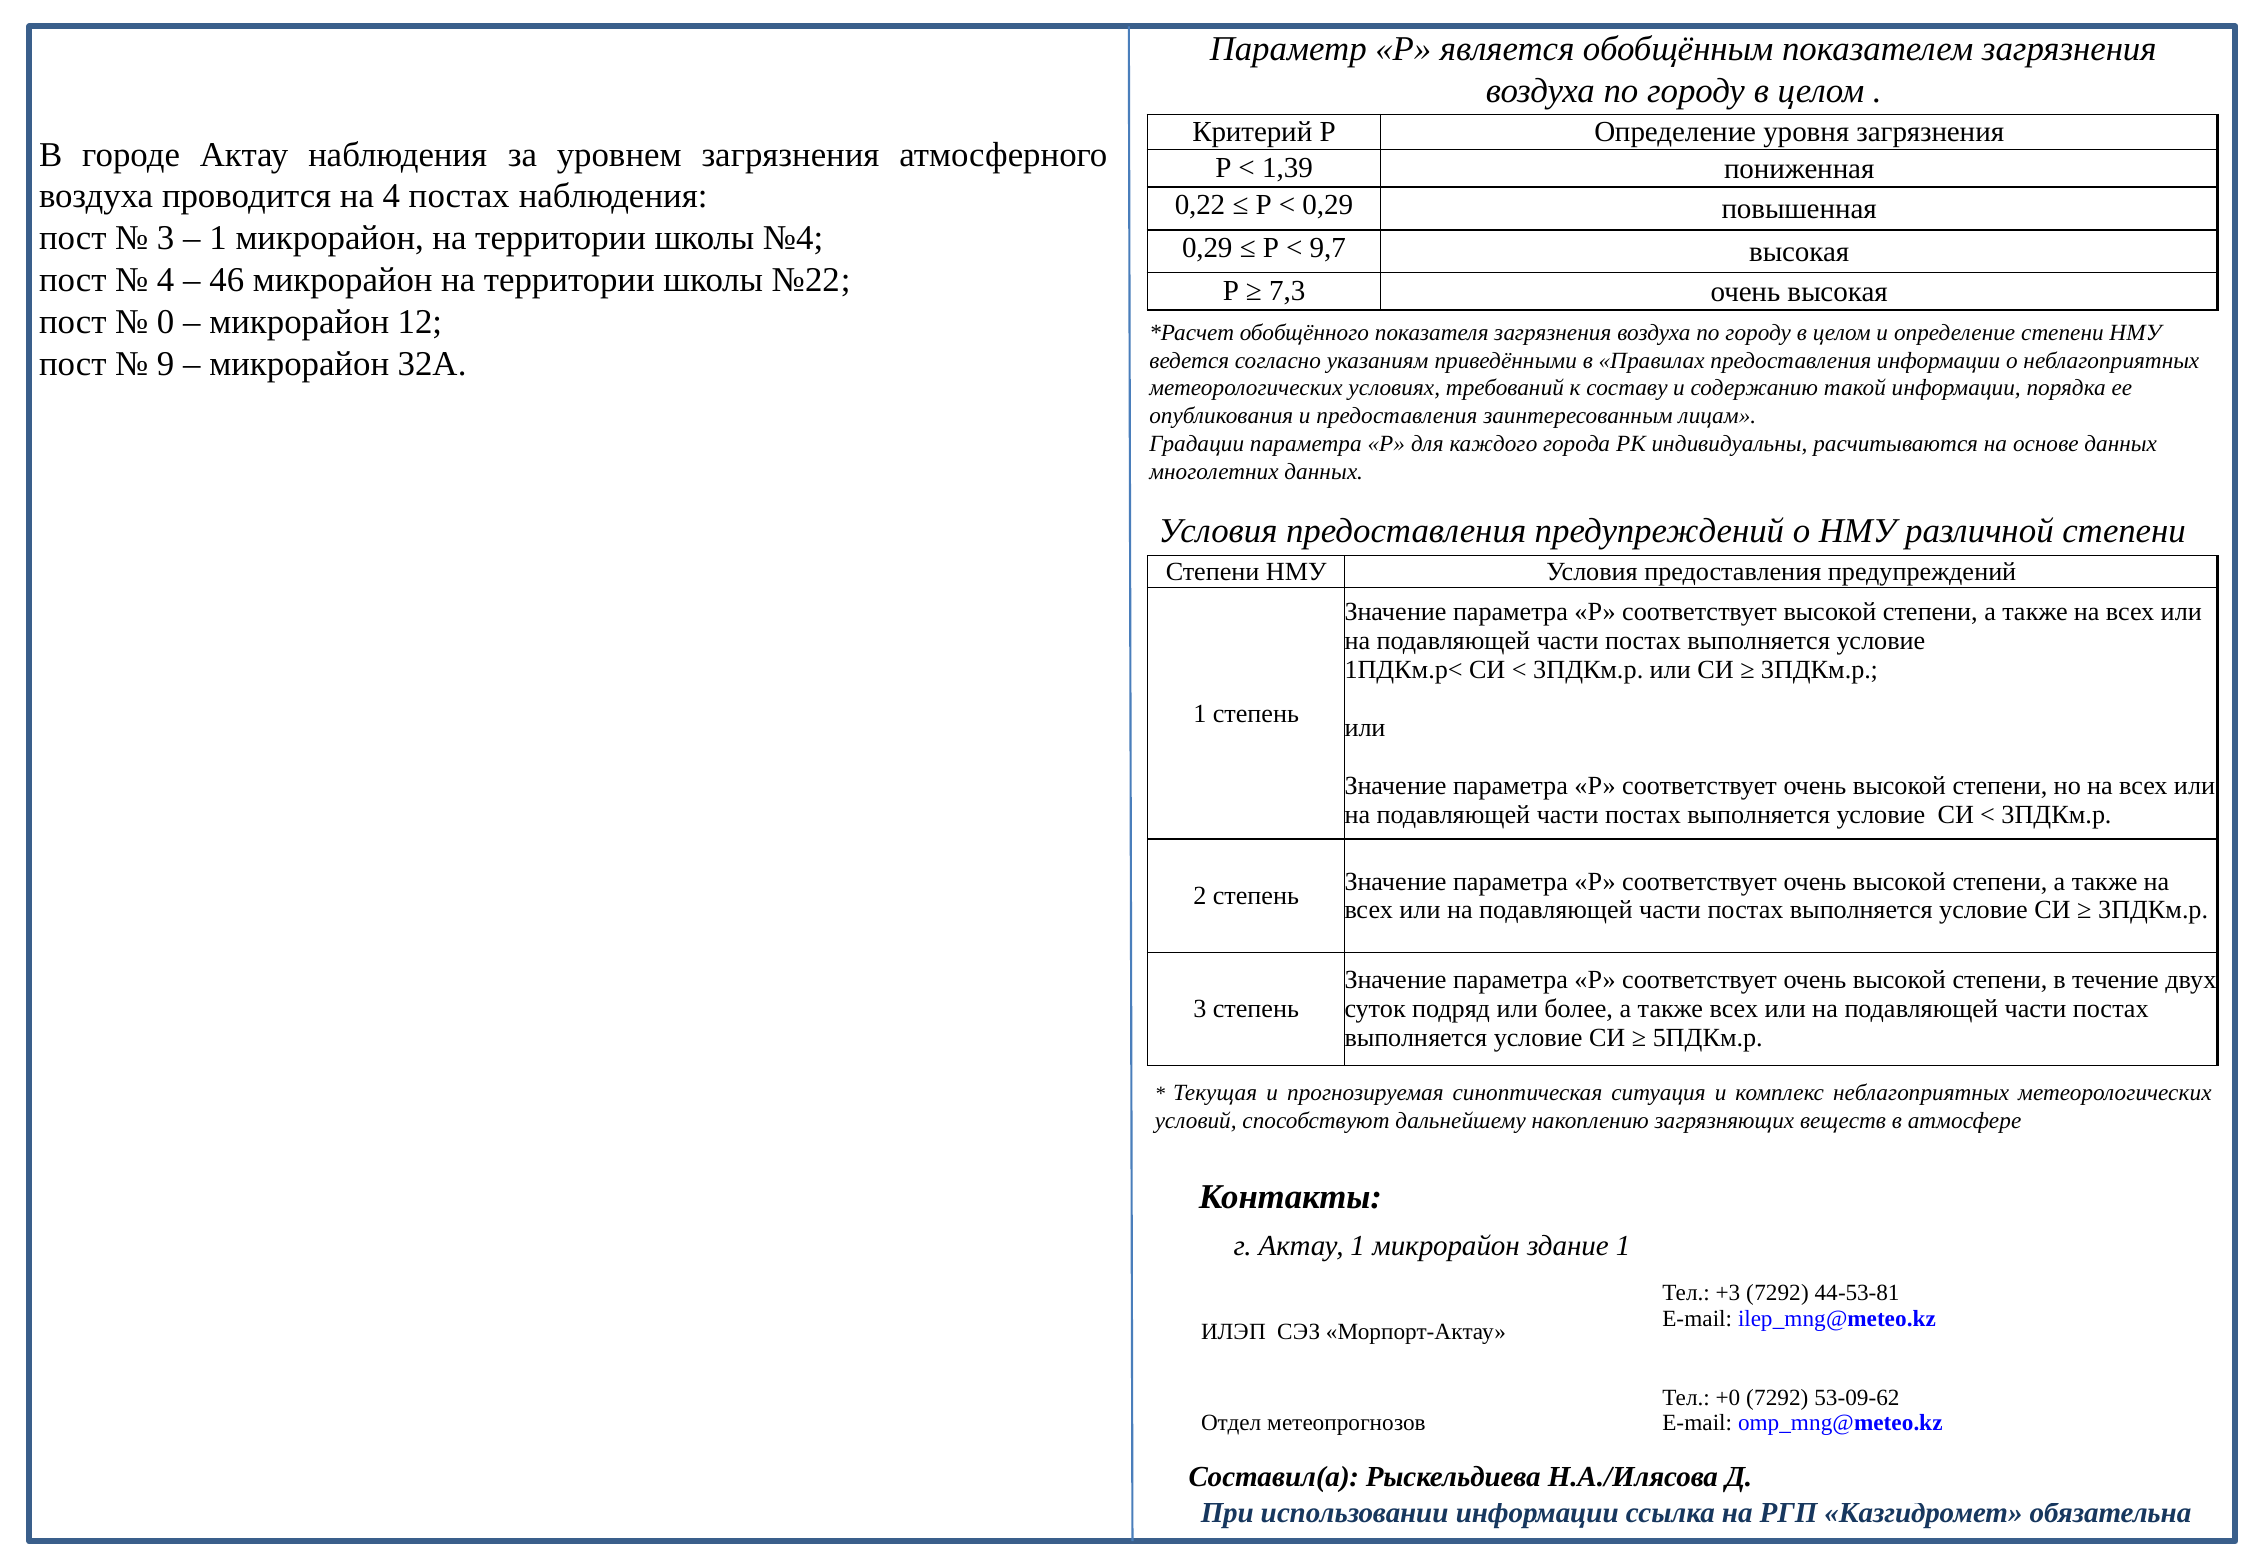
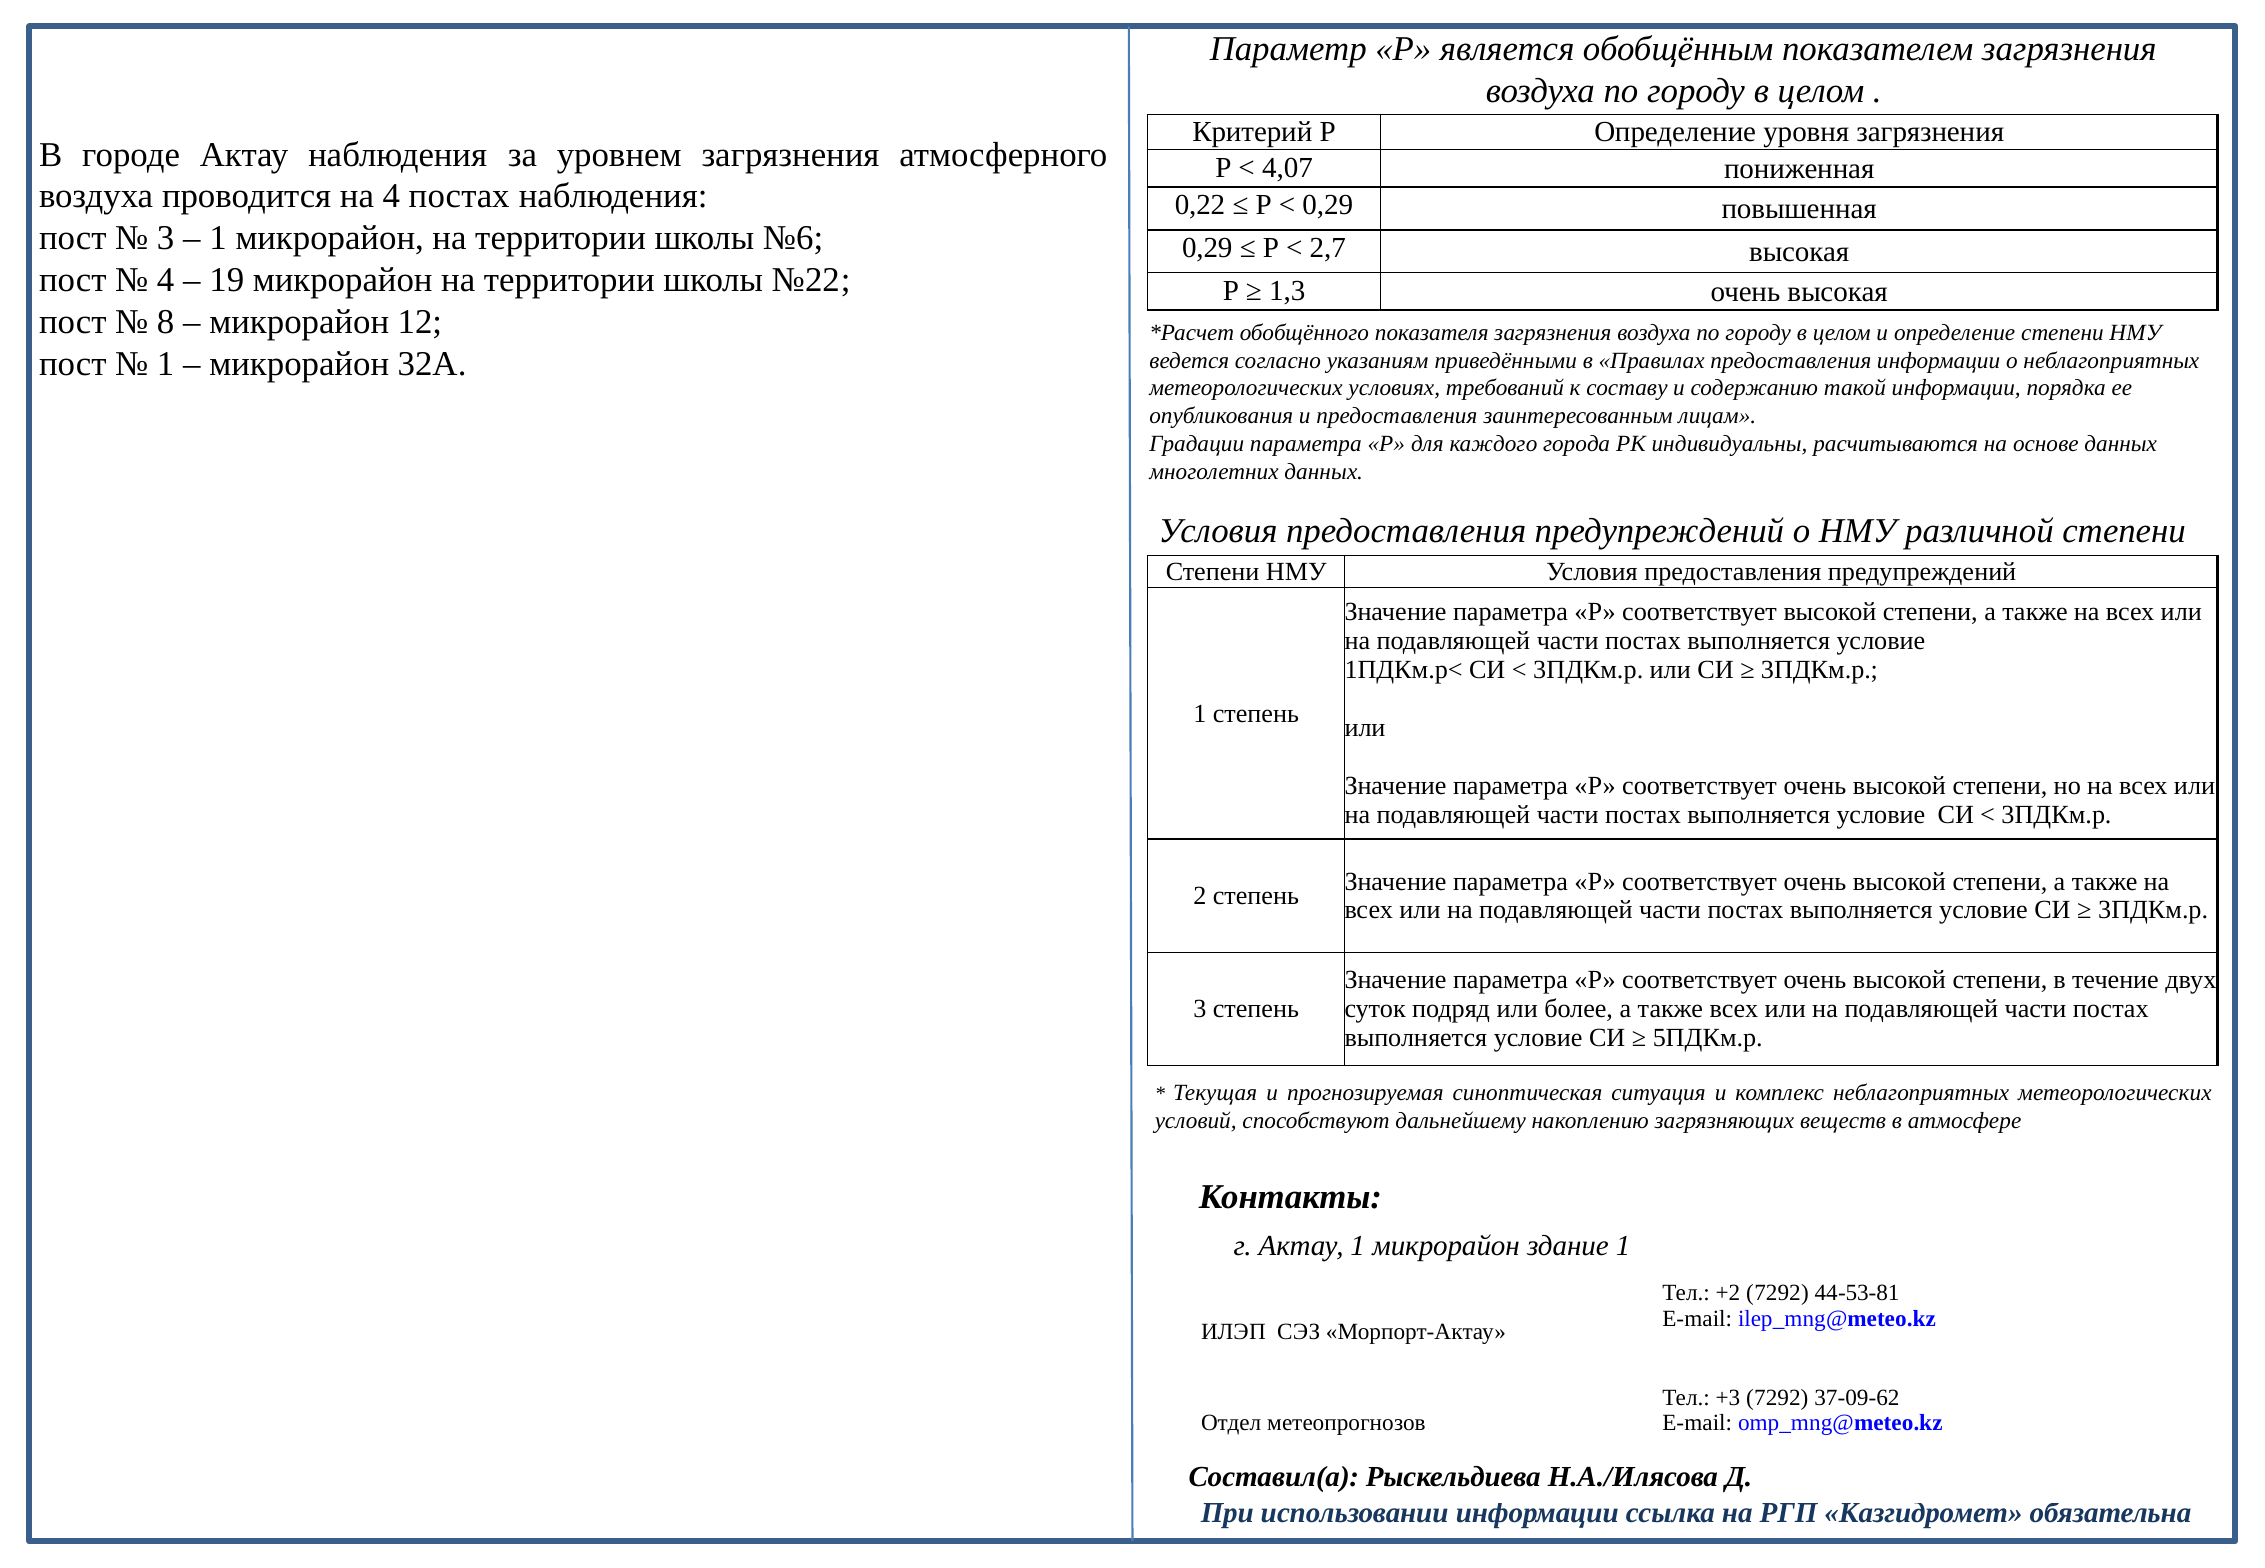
1,39: 1,39 -> 4,07
№4: №4 -> №6
9,7: 9,7 -> 2,7
46: 46 -> 19
7,3: 7,3 -> 1,3
0: 0 -> 8
9 at (166, 364): 9 -> 1
+3: +3 -> +2
+0: +0 -> +3
53-09-62: 53-09-62 -> 37-09-62
